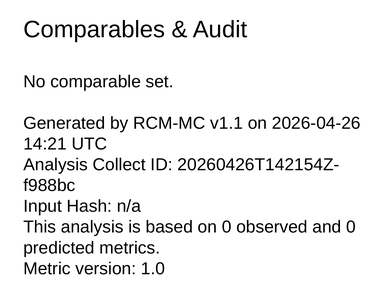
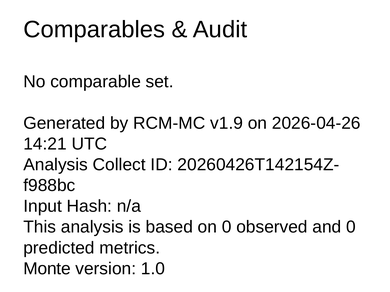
v1.1: v1.1 -> v1.9
Metric: Metric -> Monte
